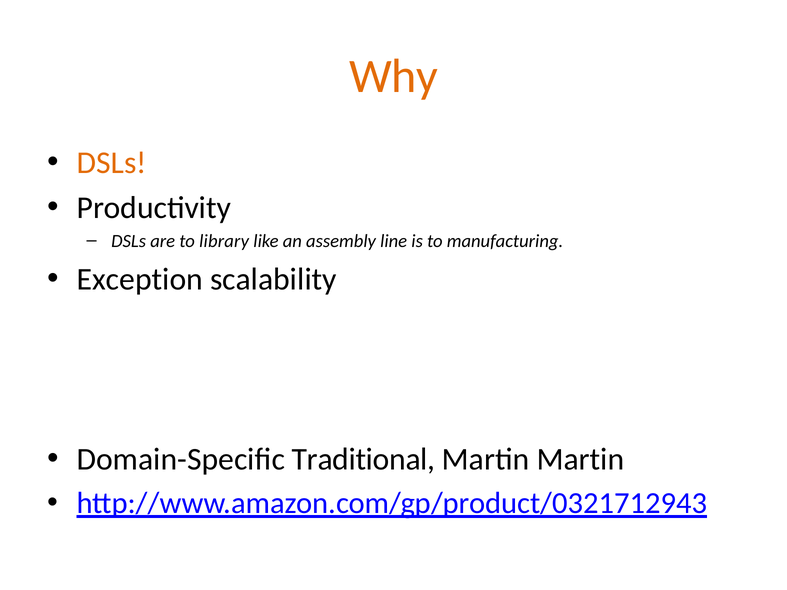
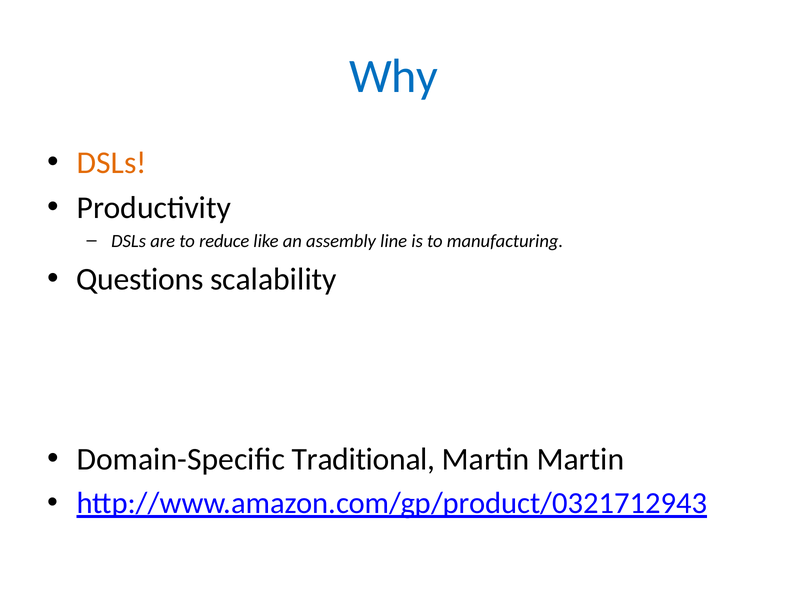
Why colour: orange -> blue
library: library -> reduce
Exception: Exception -> Questions
